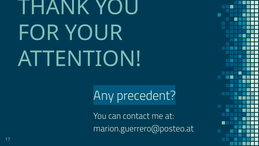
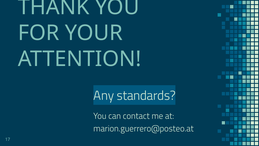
precedent: precedent -> standards
